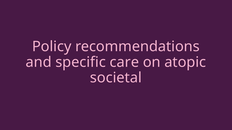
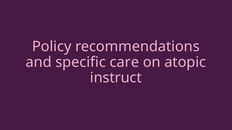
societal: societal -> instruct
